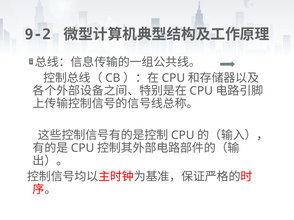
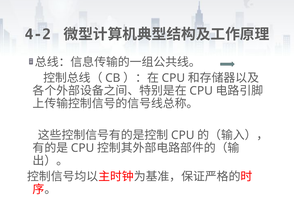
9-2: 9-2 -> 4-2
